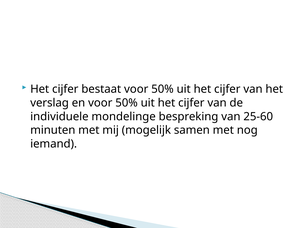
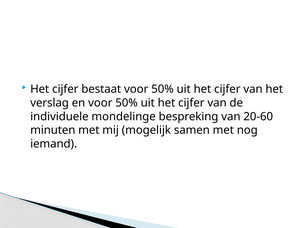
25-60: 25-60 -> 20-60
